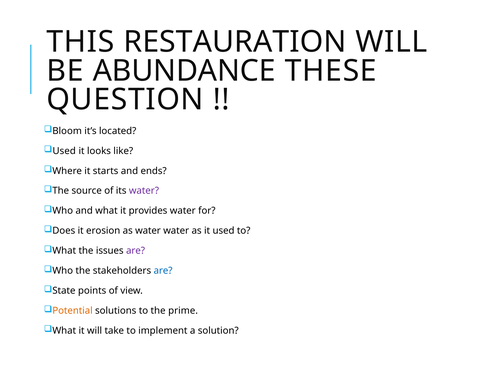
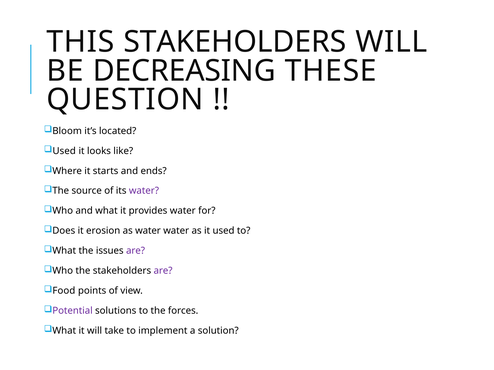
THIS RESTAURATION: RESTAURATION -> STAKEHOLDERS
ABUNDANCE: ABUNDANCE -> DECREASING
are at (163, 271) colour: blue -> purple
State: State -> Food
Potential colour: orange -> purple
prime: prime -> forces
